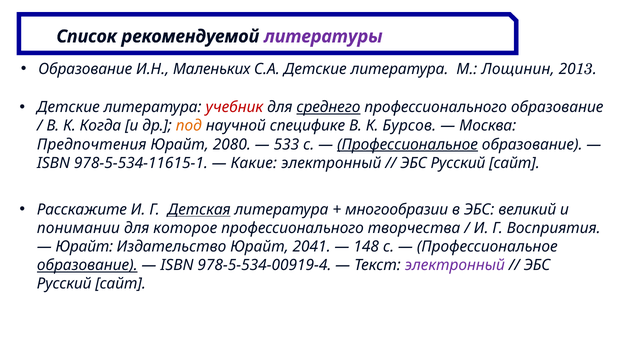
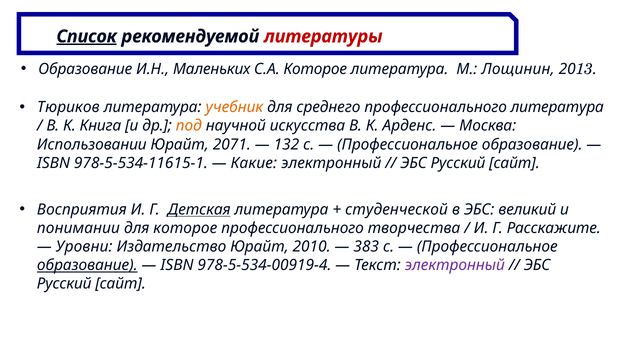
Список underline: none -> present
литературы colour: purple -> red
С.А Детские: Детские -> Которое
Детские at (68, 107): Детские -> Тюриков
учебник colour: red -> orange
среднего underline: present -> none
профессионального образование: образование -> литература
Когда: Когда -> Книга
специфике: специфике -> искусства
Бурсов: Бурсов -> Арденс
Предпочтения: Предпочтения -> Использовании
2080: 2080 -> 2071
533: 533 -> 132
Профессиональное at (408, 144) underline: present -> none
Расскажите: Расскажите -> Восприятия
многообразии: многообразии -> студенческой
Восприятия: Восприятия -> Расскажите
Юрайт at (84, 246): Юрайт -> Уровни
2041: 2041 -> 2010
148: 148 -> 383
